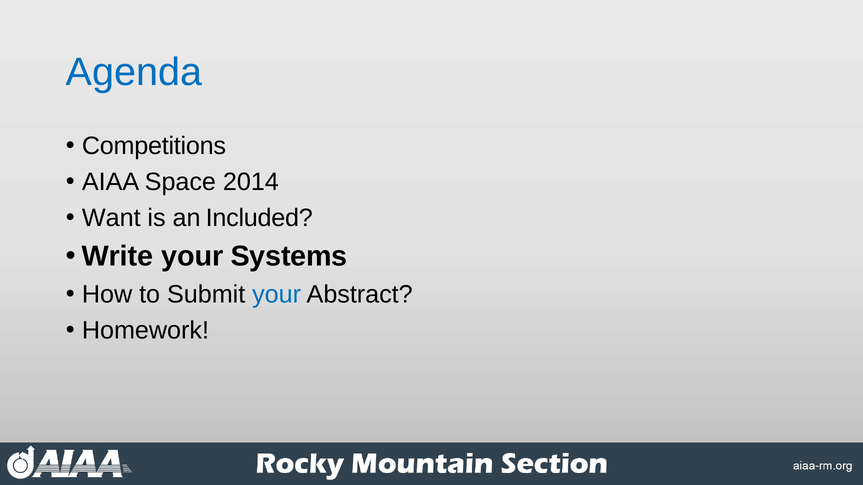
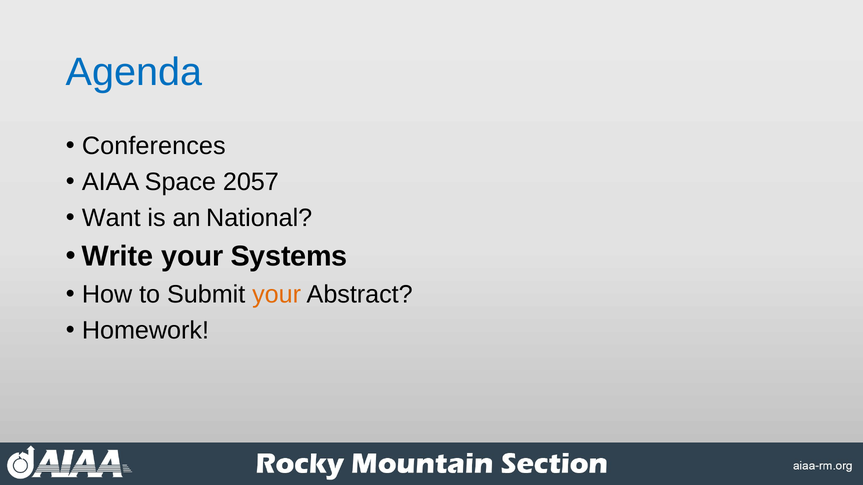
Competitions: Competitions -> Conferences
2014: 2014 -> 2057
Included: Included -> National
your at (277, 295) colour: blue -> orange
